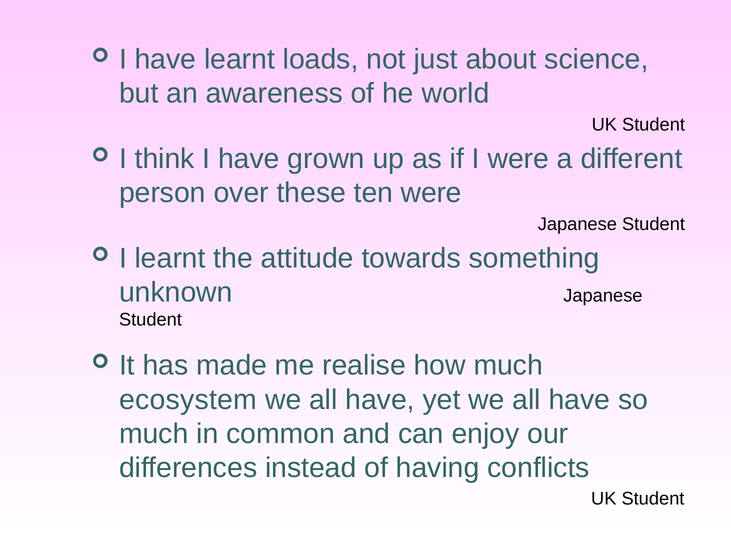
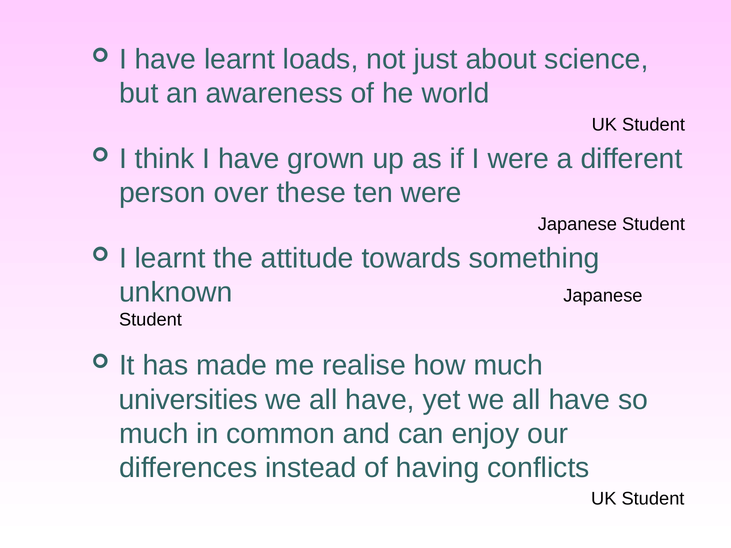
ecosystem: ecosystem -> universities
